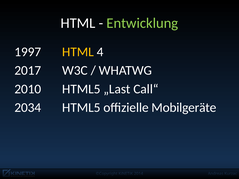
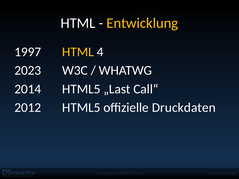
Entwicklung colour: light green -> yellow
2017: 2017 -> 2023
2010 at (28, 89): 2010 -> 2014
2034: 2034 -> 2012
Mobilgeräte: Mobilgeräte -> Druckdaten
